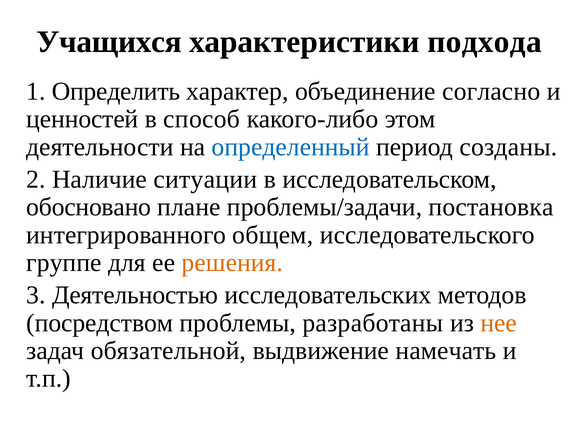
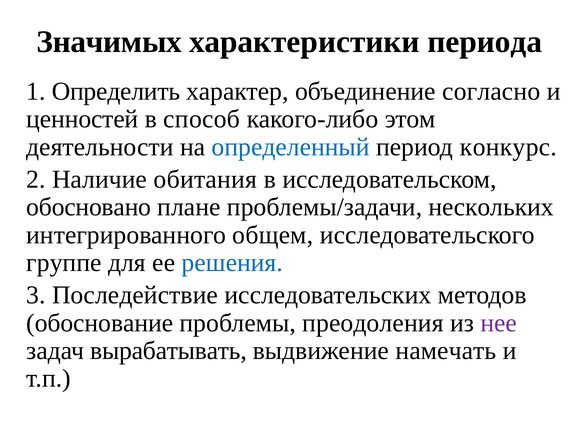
Учащихся: Учащихся -> Значимых
подхода: подхода -> периода
созданы: созданы -> конкурс
ситуации: ситуации -> обитания
постановка: постановка -> нескольких
решения colour: orange -> blue
Деятельностью: Деятельностью -> Последействие
посредством: посредством -> обоснование
разработаны: разработаны -> преодоления
нее colour: orange -> purple
обязательной: обязательной -> вырабатывать
